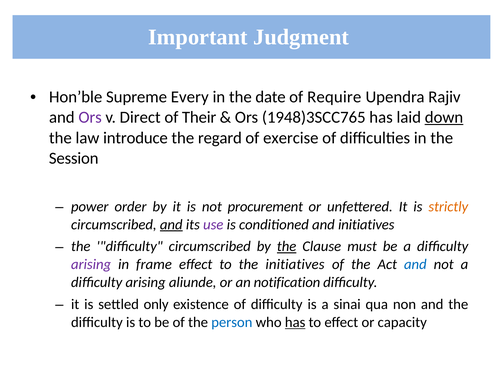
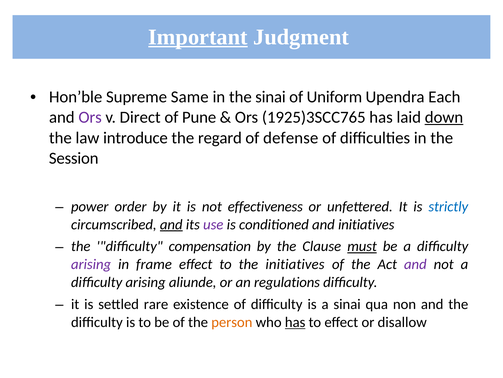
Important underline: none -> present
Every: Every -> Same
the date: date -> sinai
Require: Require -> Uniform
Rajiv: Rajiv -> Each
Their: Their -> Pune
1948)3SCC765: 1948)3SCC765 -> 1925)3SCC765
exercise: exercise -> defense
procurement: procurement -> effectiveness
strictly colour: orange -> blue
difficulty circumscribed: circumscribed -> compensation
the at (287, 246) underline: present -> none
must underline: none -> present
and at (415, 264) colour: blue -> purple
notification: notification -> regulations
only: only -> rare
person colour: blue -> orange
capacity: capacity -> disallow
